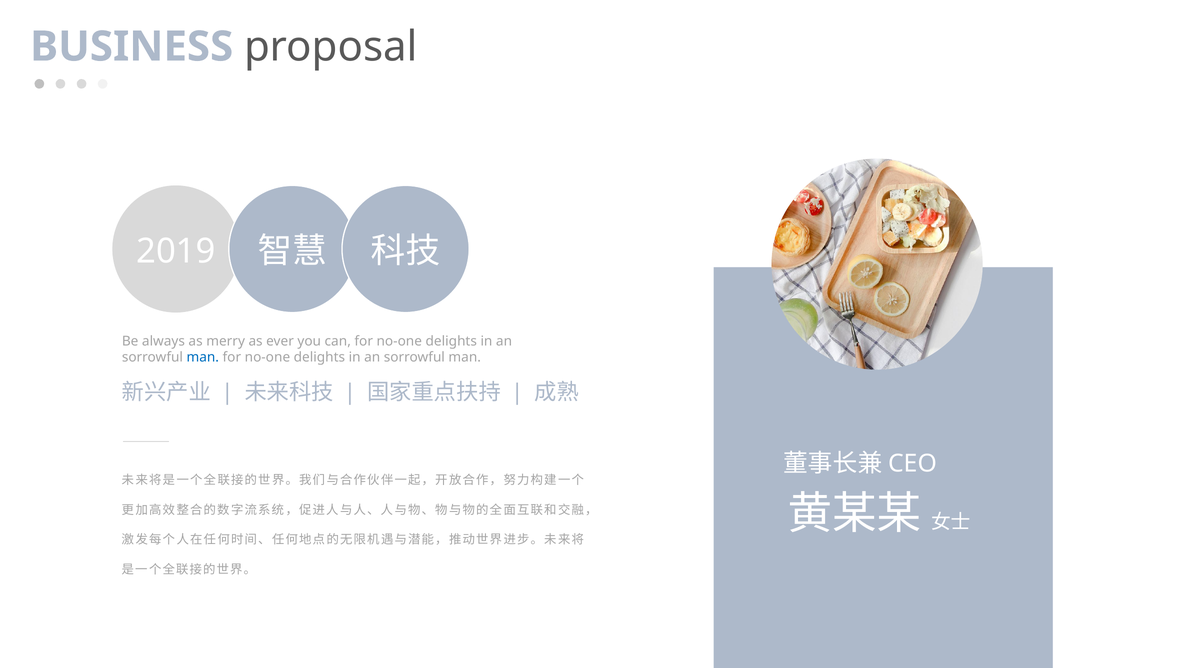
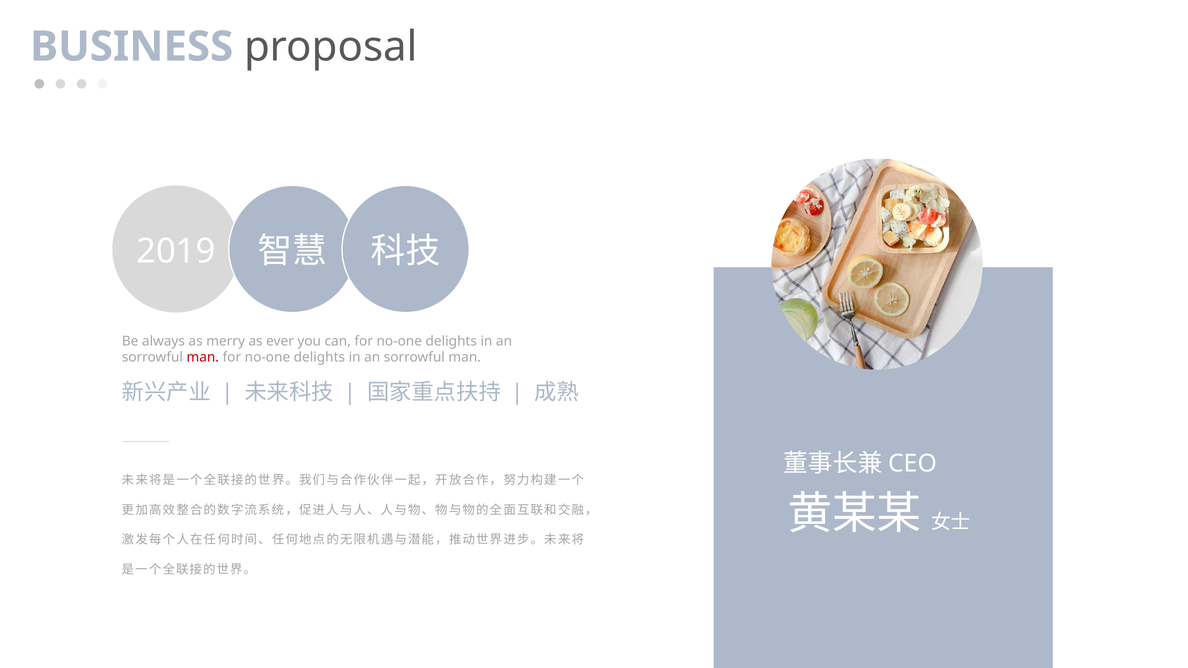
man at (203, 358) colour: blue -> red
